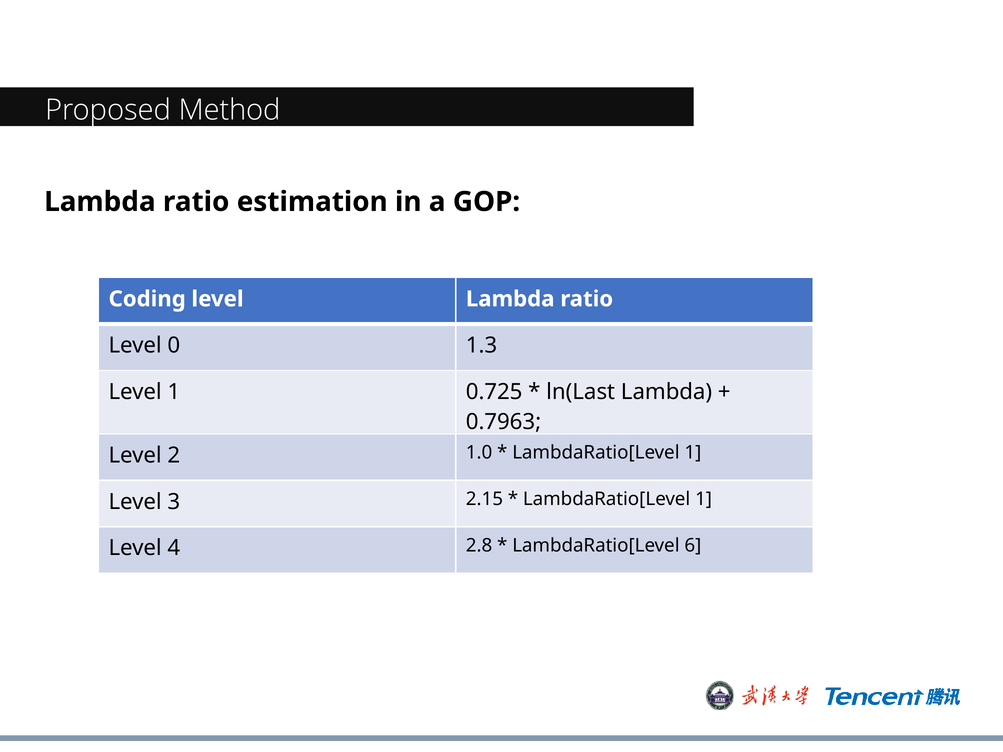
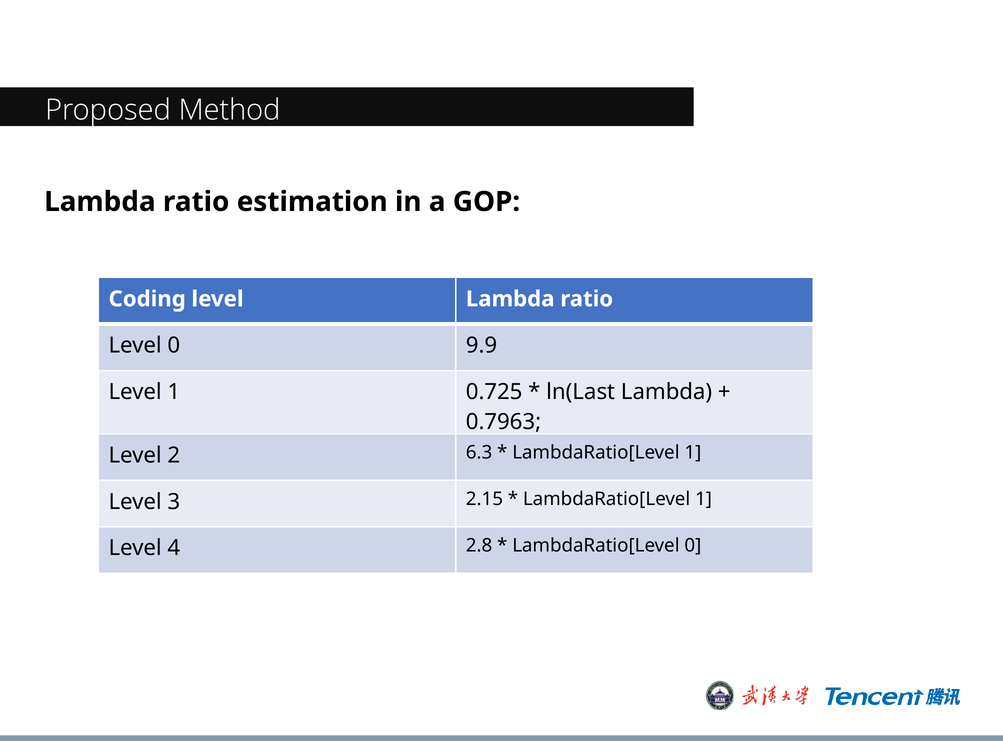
1.3: 1.3 -> 9.9
1.0: 1.0 -> 6.3
LambdaRatio[Level 6: 6 -> 0
